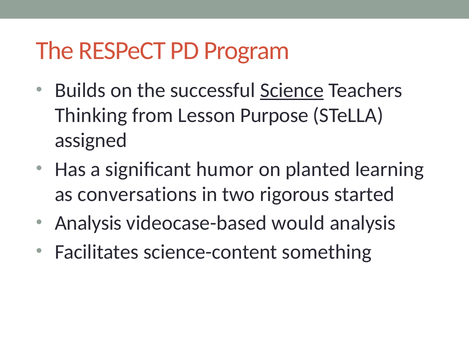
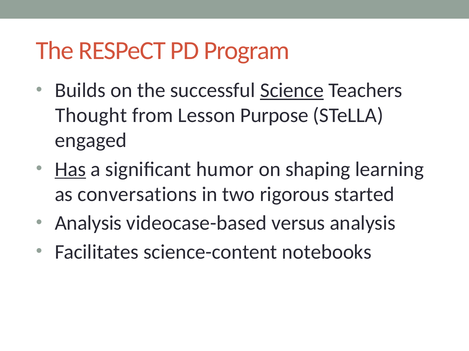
Thinking: Thinking -> Thought
assigned: assigned -> engaged
Has underline: none -> present
planted: planted -> shaping
would: would -> versus
something: something -> notebooks
